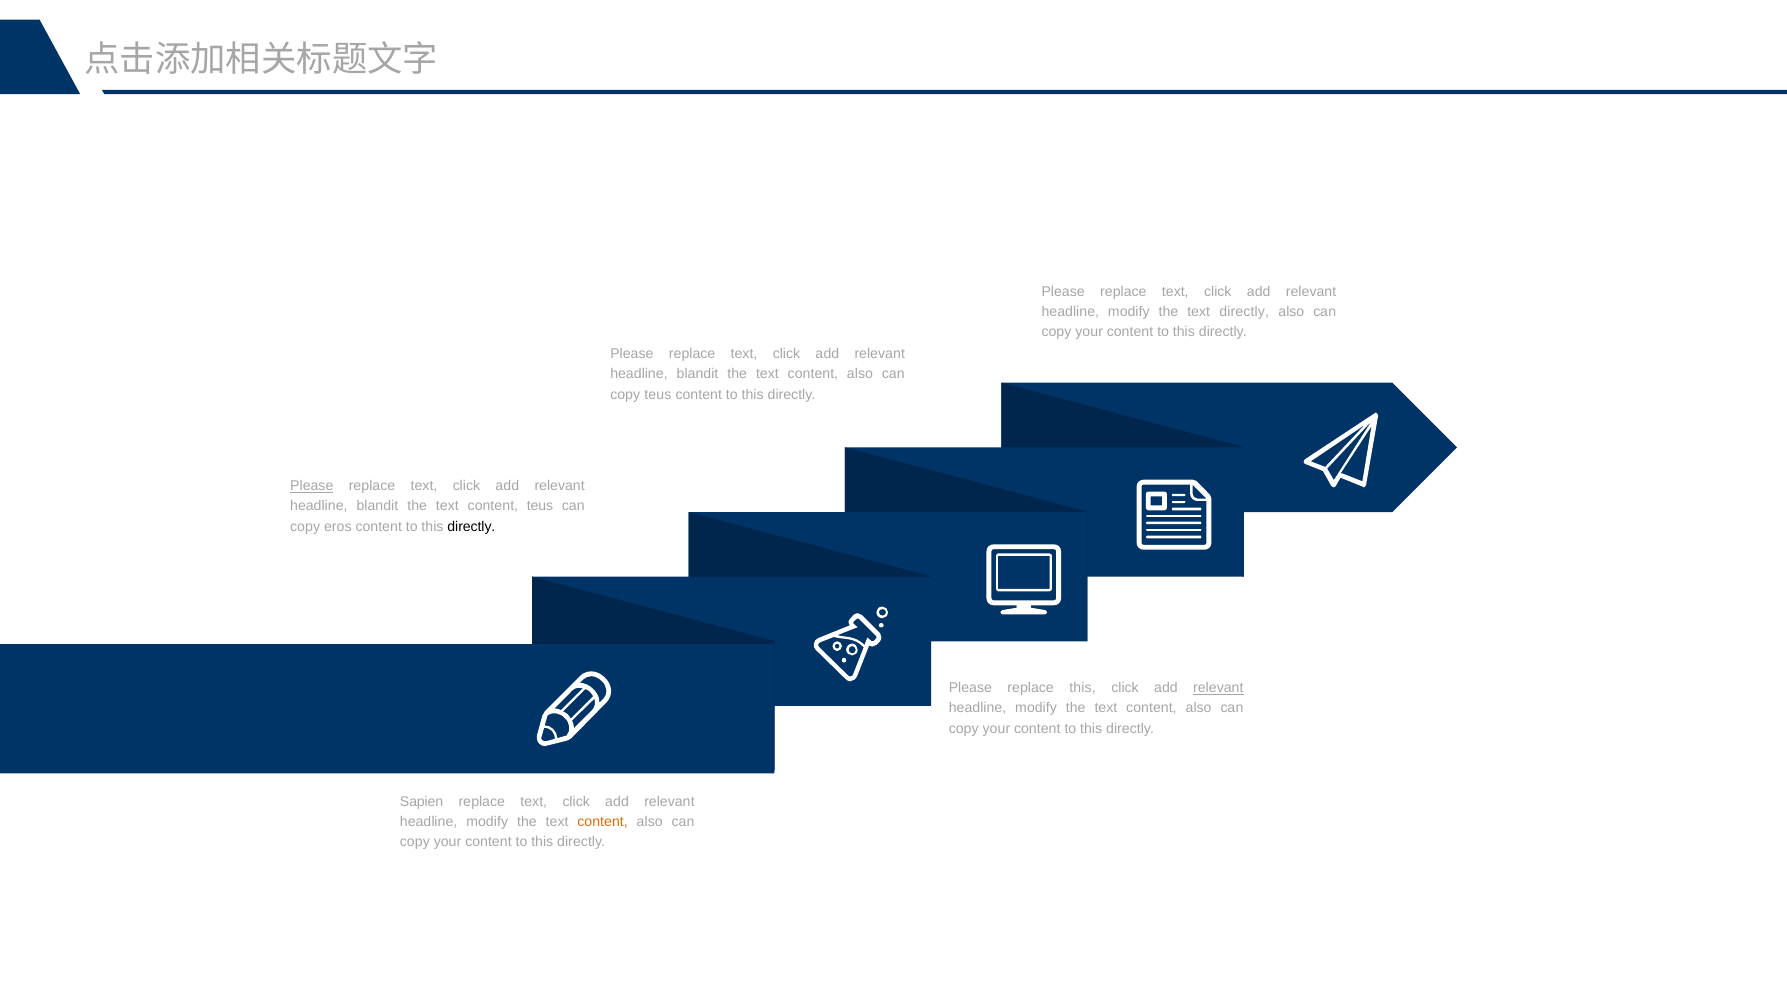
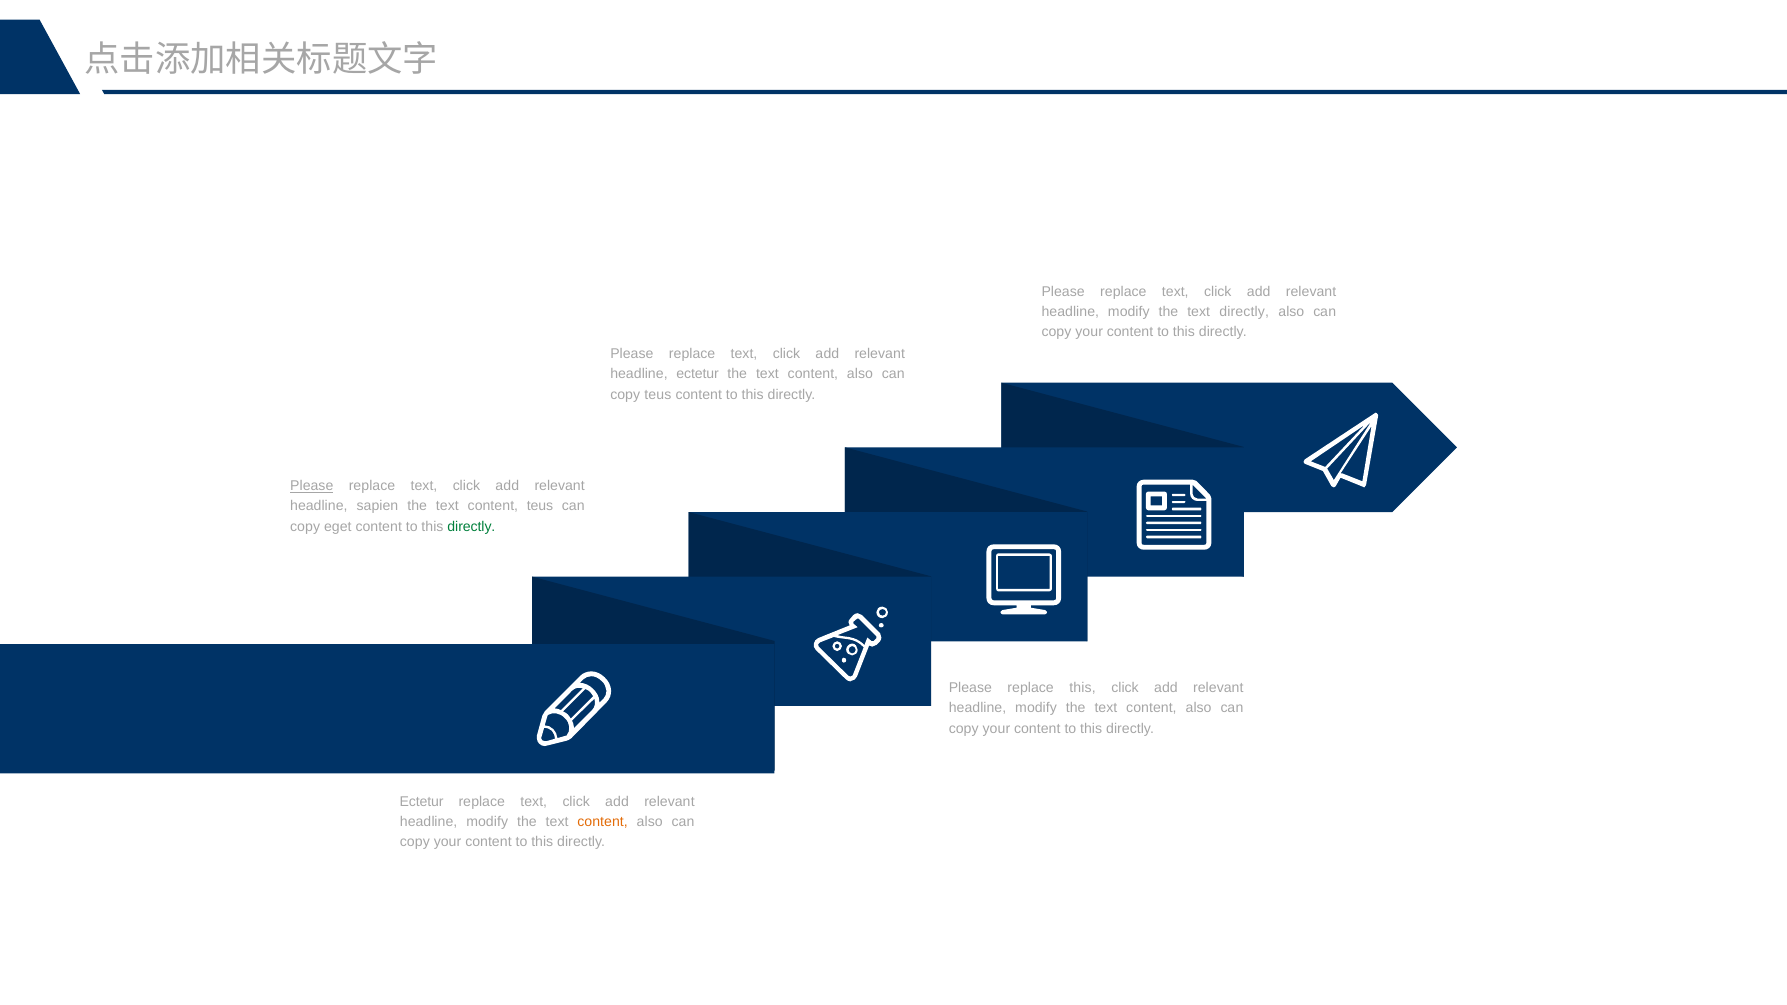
blandit at (698, 374): blandit -> ectetur
blandit at (377, 506): blandit -> sapien
eros: eros -> eget
directly at (471, 527) colour: black -> green
relevant at (1218, 688) underline: present -> none
Sapien at (422, 802): Sapien -> Ectetur
